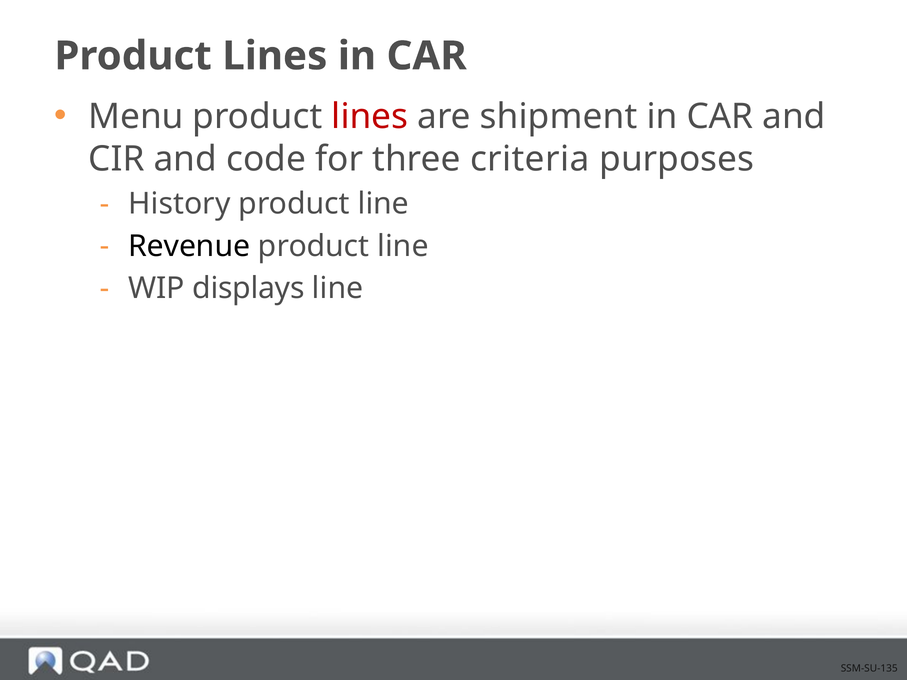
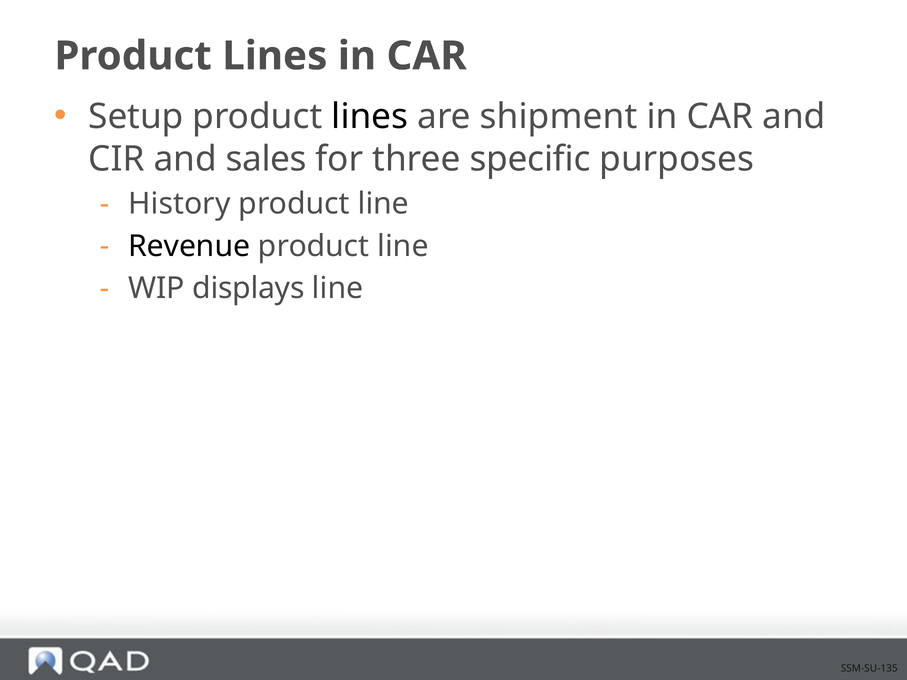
Menu: Menu -> Setup
lines at (370, 117) colour: red -> black
code: code -> sales
criteria: criteria -> specific
